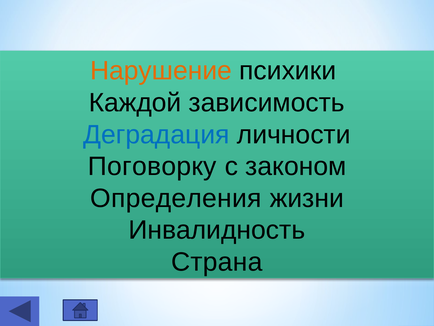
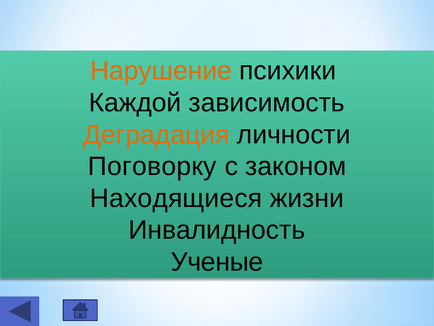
Деградация colour: blue -> orange
Определения: Определения -> Находящиеся
Страна: Страна -> Ученые
